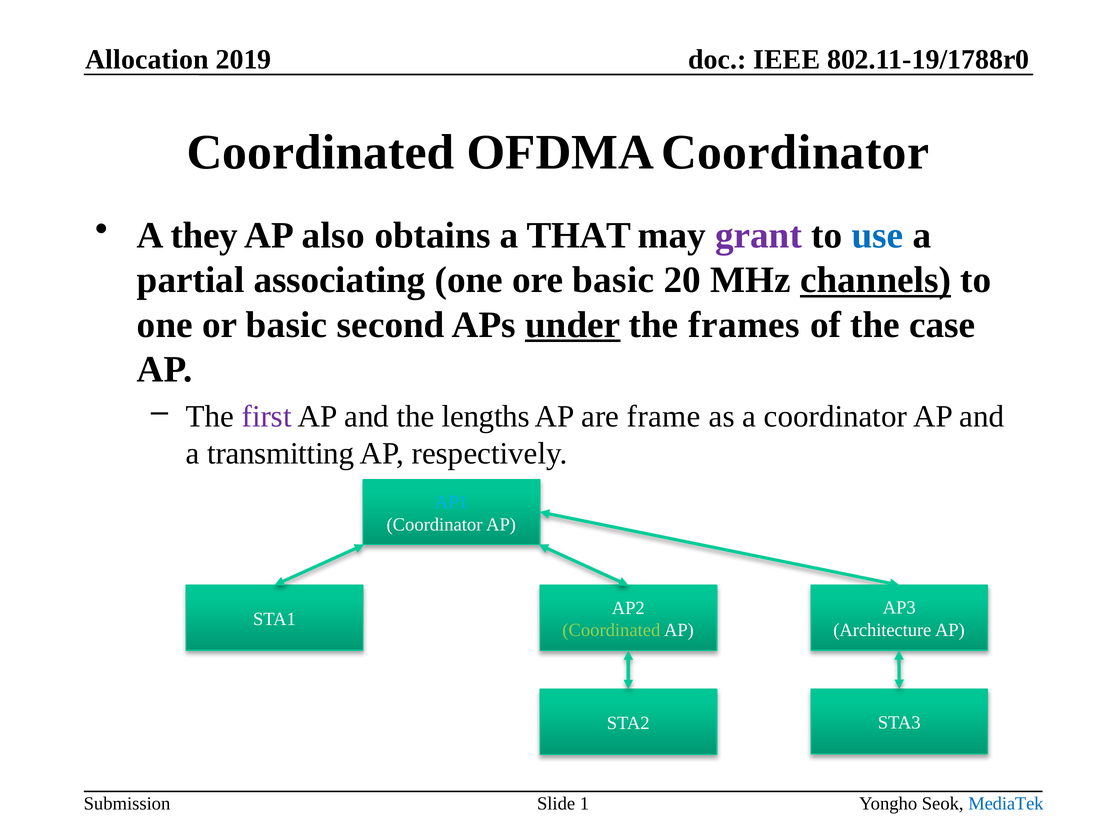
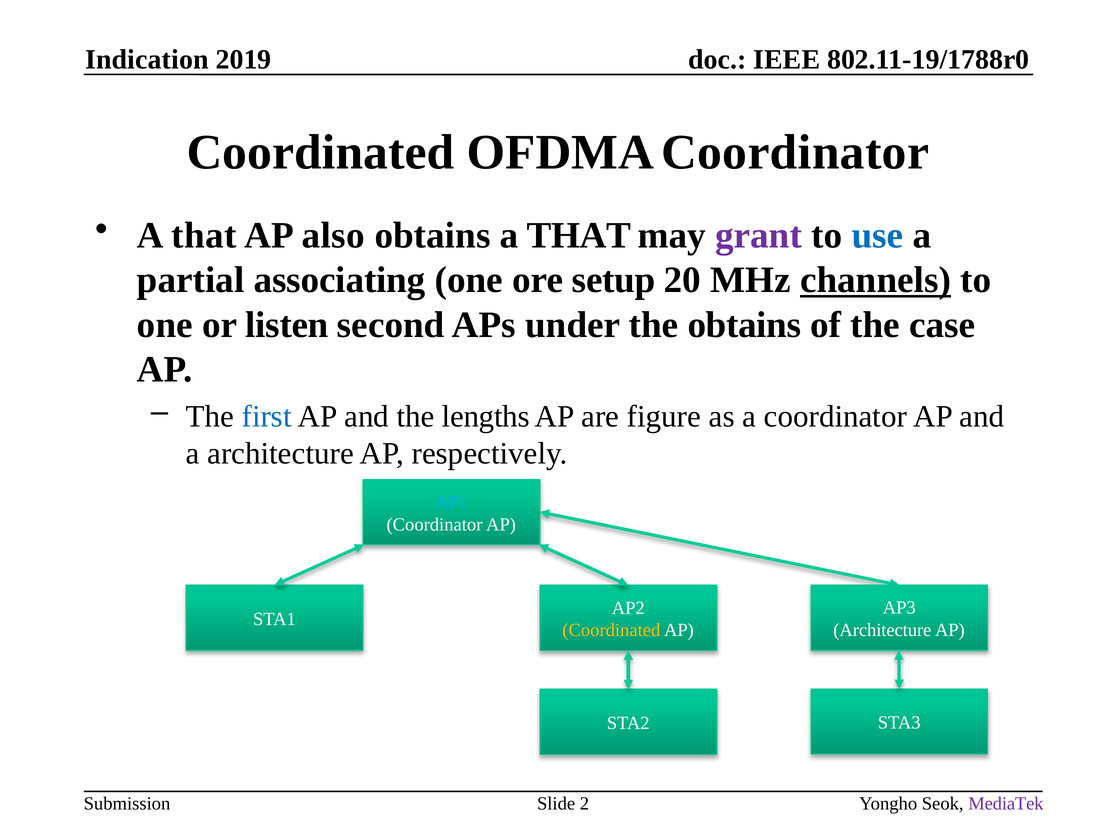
Allocation: Allocation -> Indication
they at (204, 235): they -> that
ore basic: basic -> setup
or basic: basic -> listen
under underline: present -> none
the frames: frames -> obtains
first colour: purple -> blue
frame: frame -> figure
a transmitting: transmitting -> architecture
Coordinated at (611, 630) colour: light green -> yellow
MediaTek colour: blue -> purple
1: 1 -> 2
